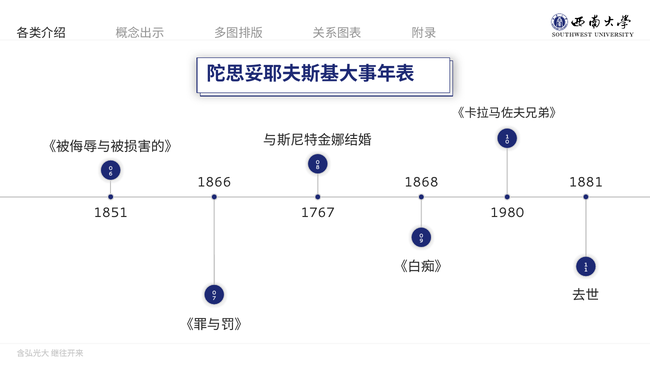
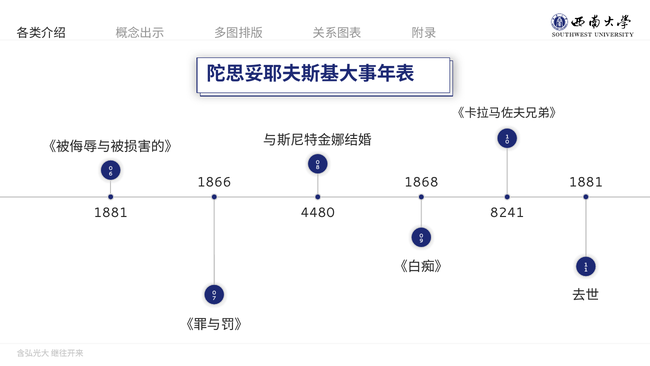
1851 at (111, 213): 1851 -> 1881
1767: 1767 -> 4480
1980: 1980 -> 8241
